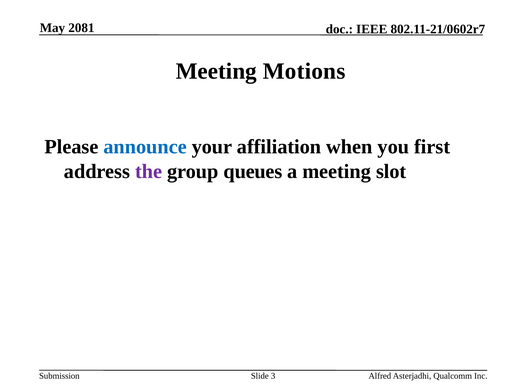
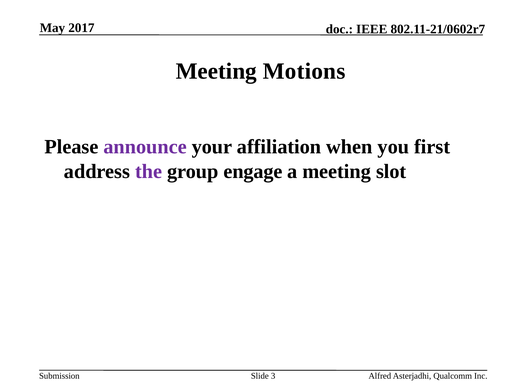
2081: 2081 -> 2017
announce colour: blue -> purple
queues: queues -> engage
